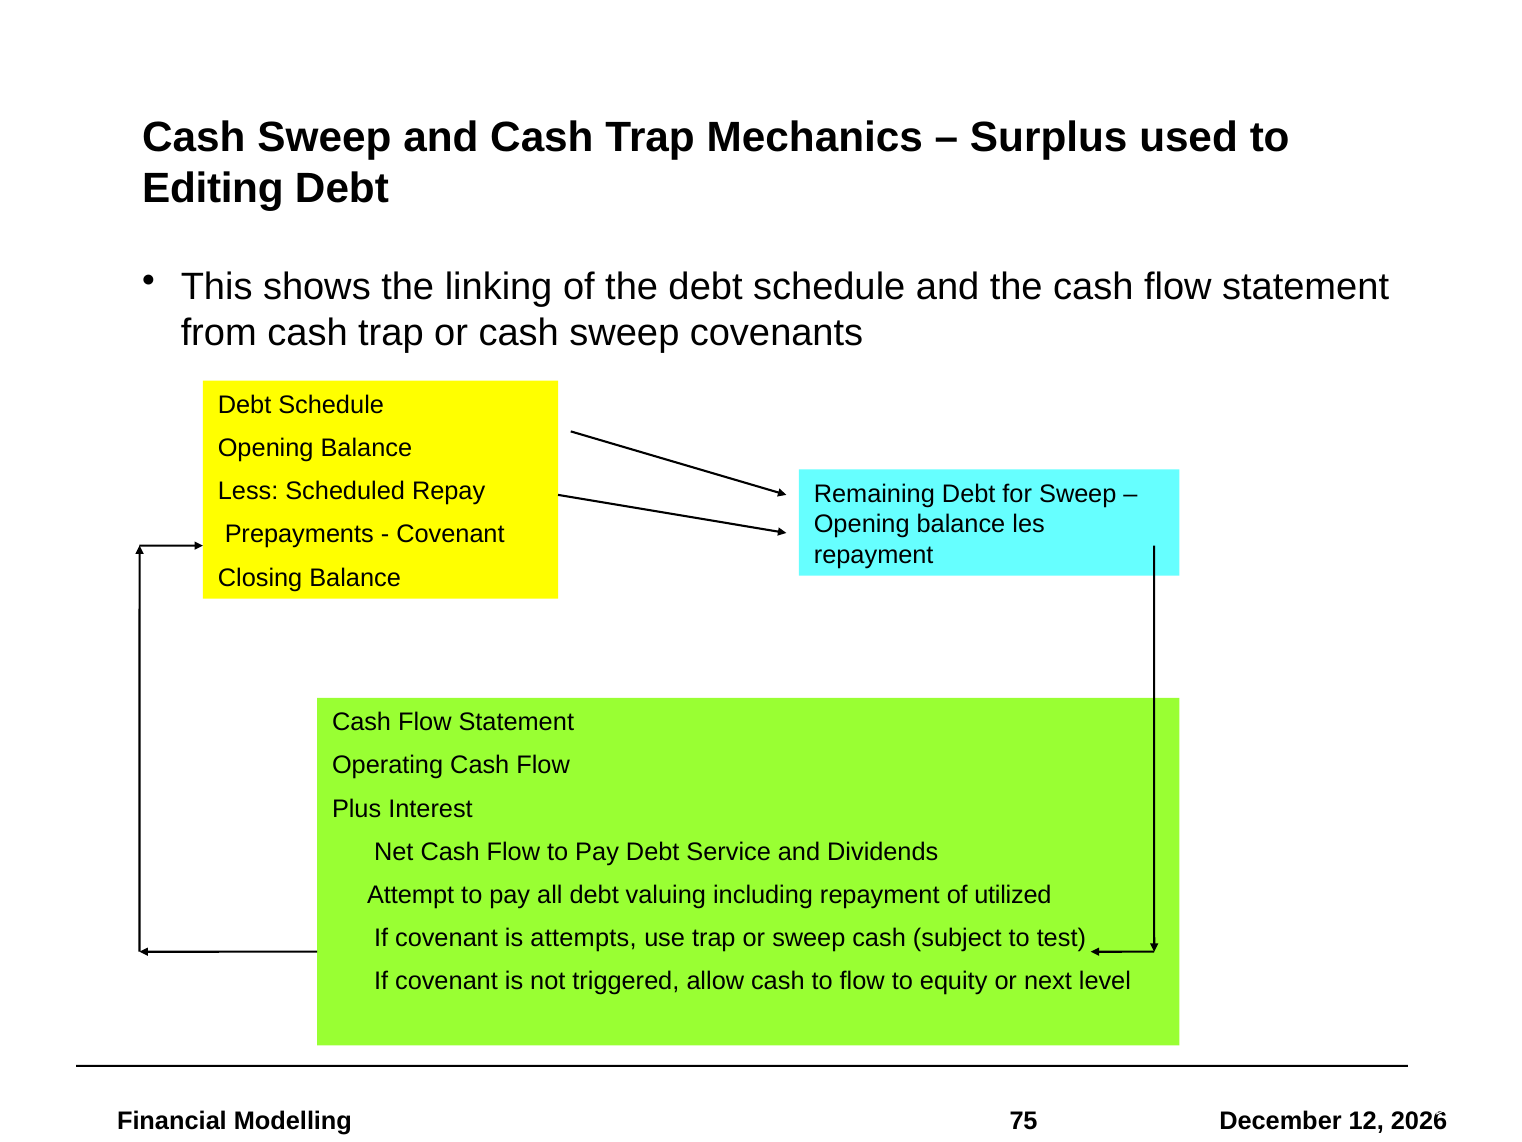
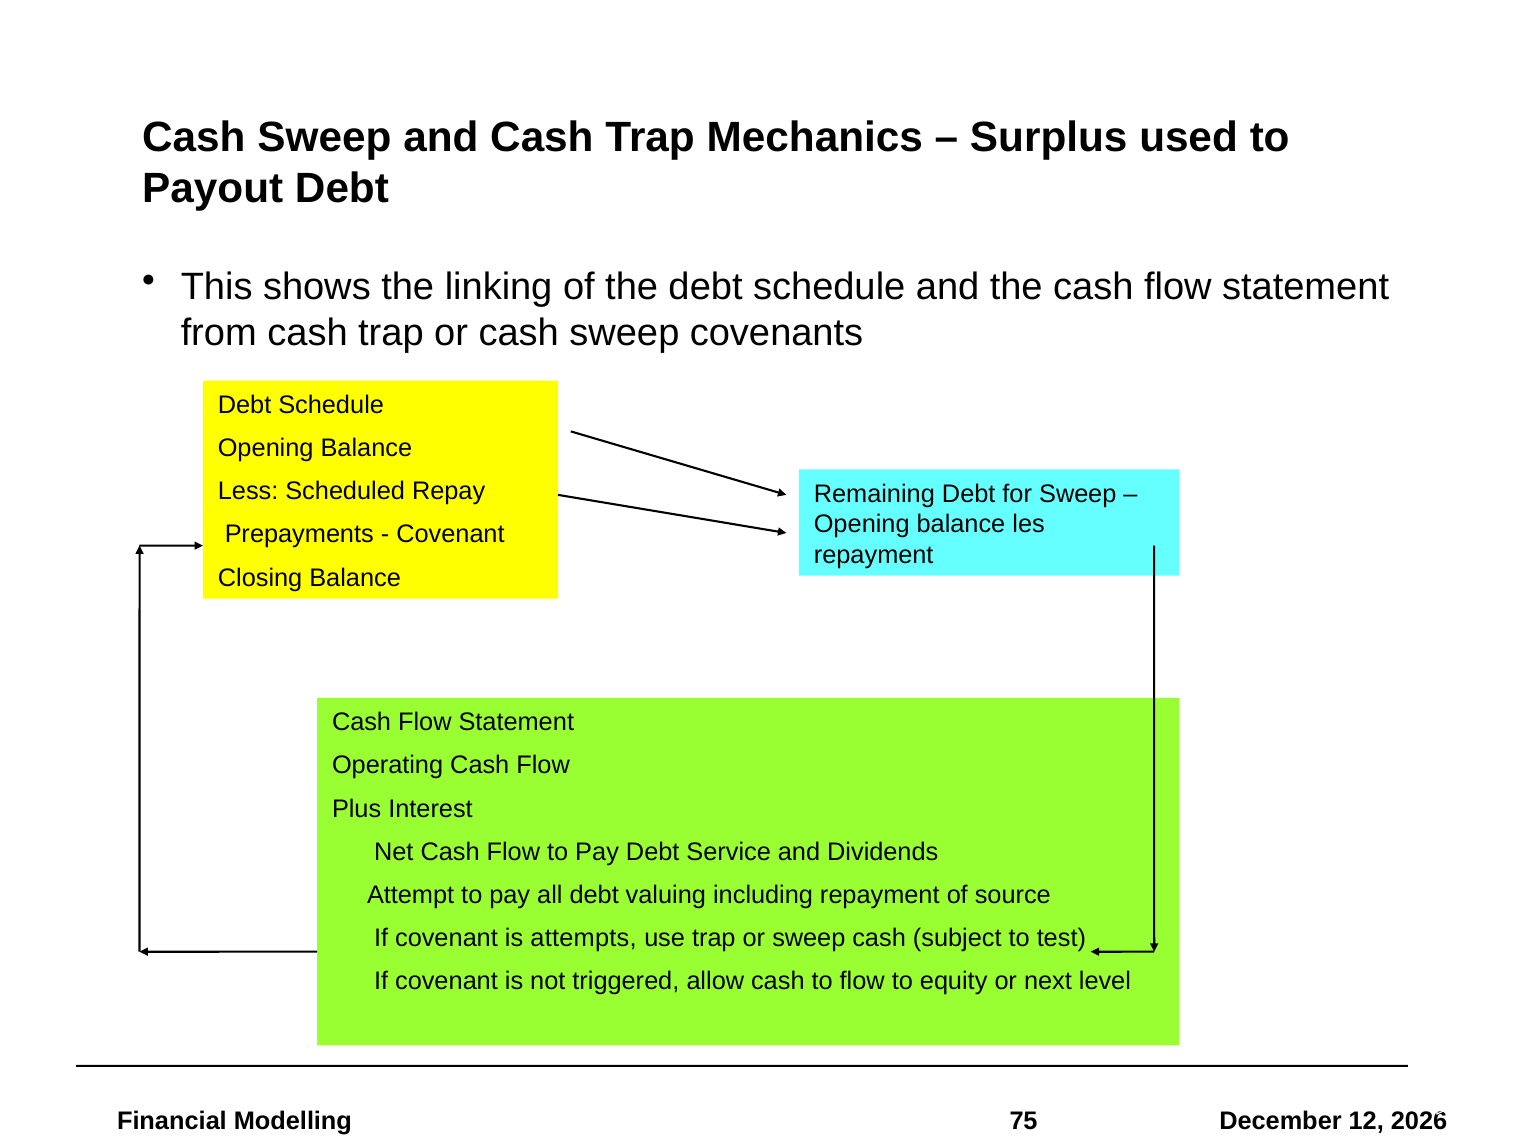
Editing: Editing -> Payout
utilized: utilized -> source
